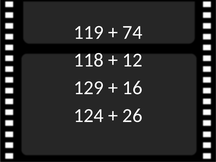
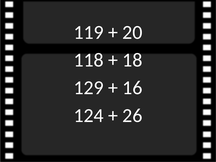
74: 74 -> 20
12: 12 -> 18
